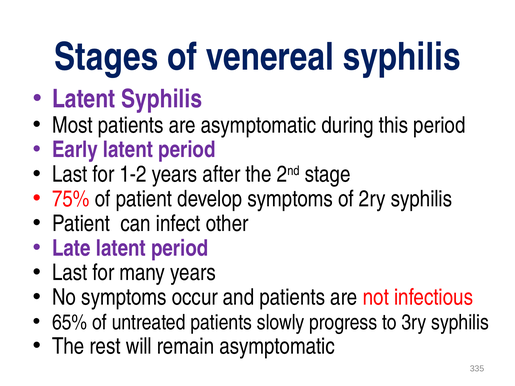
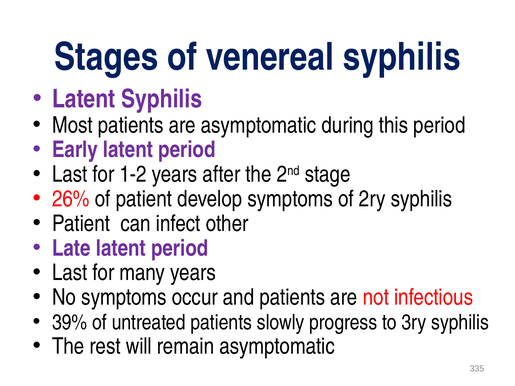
75%: 75% -> 26%
65%: 65% -> 39%
